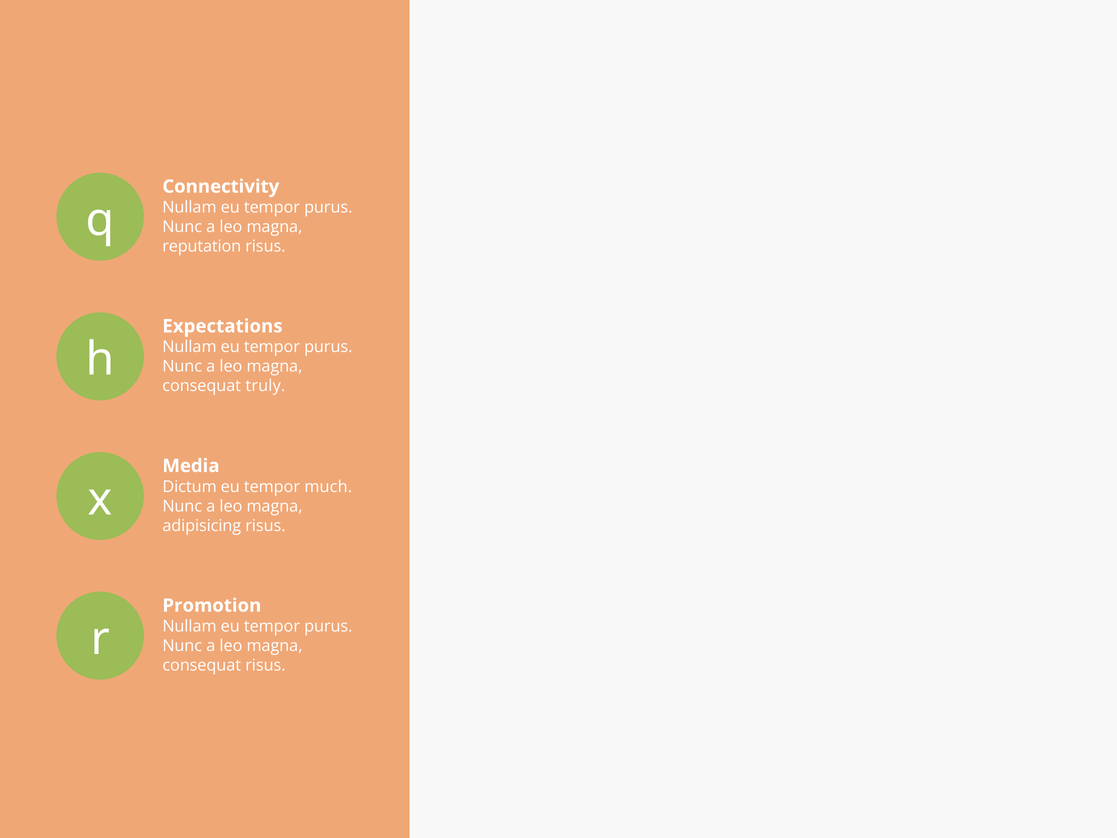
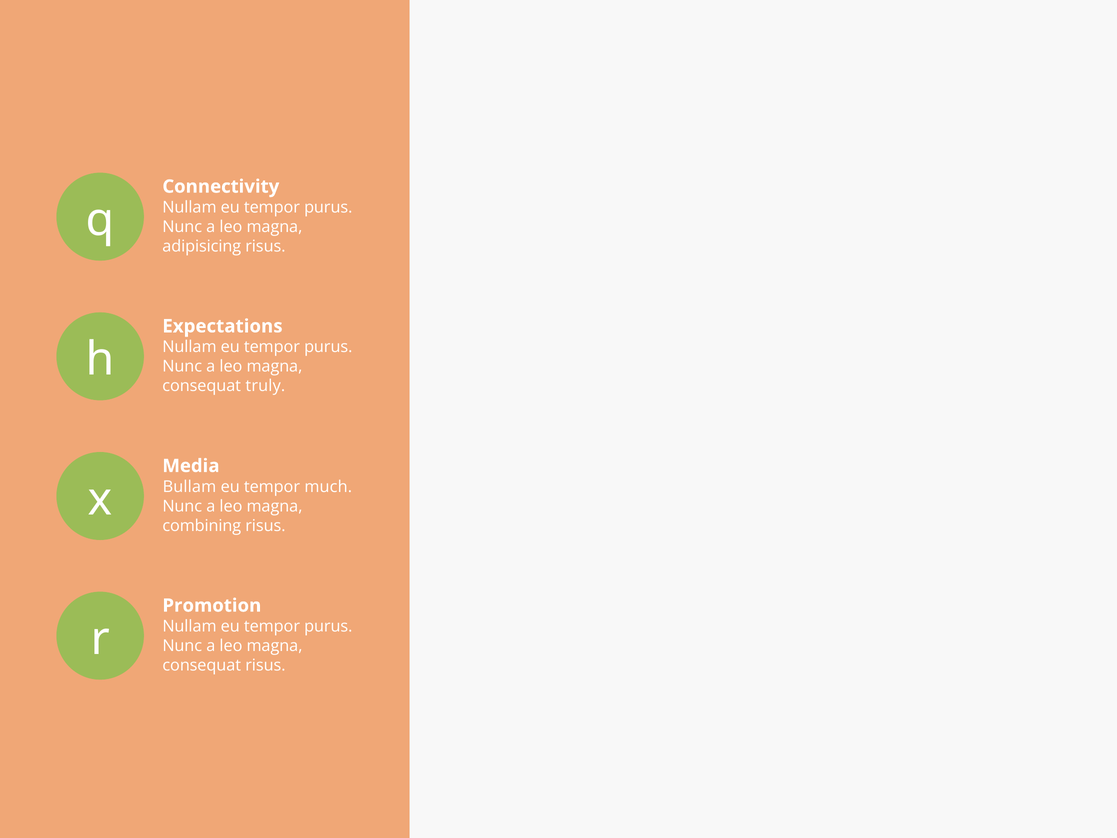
reputation: reputation -> adipisicing
Dictum: Dictum -> Bullam
adipisicing: adipisicing -> combining
